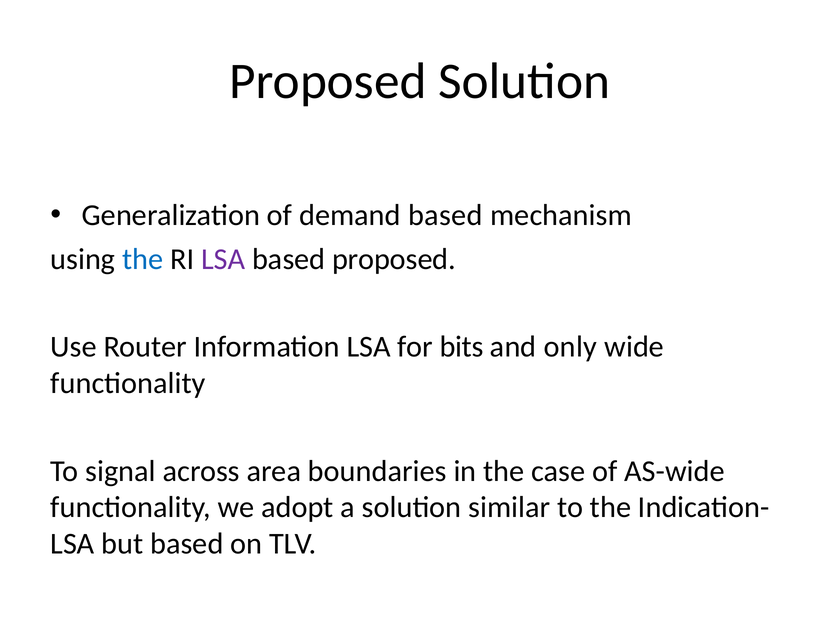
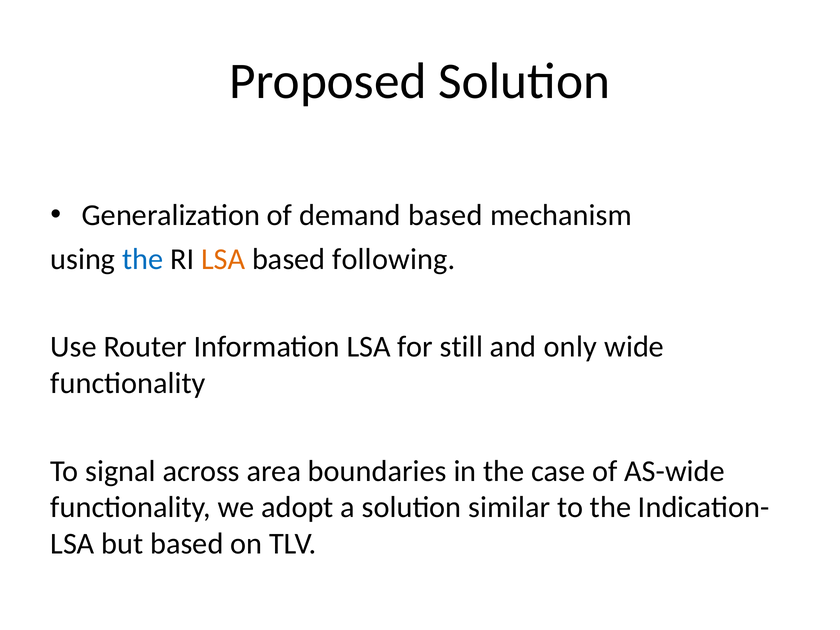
LSA at (223, 259) colour: purple -> orange
based proposed: proposed -> following
bits: bits -> still
